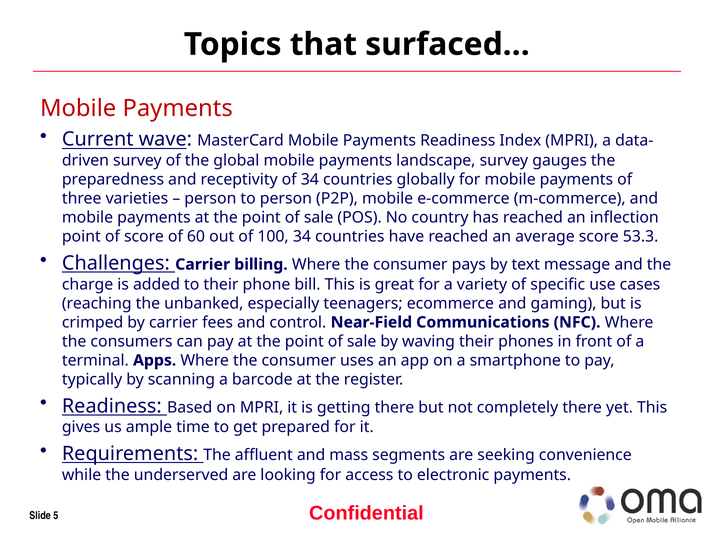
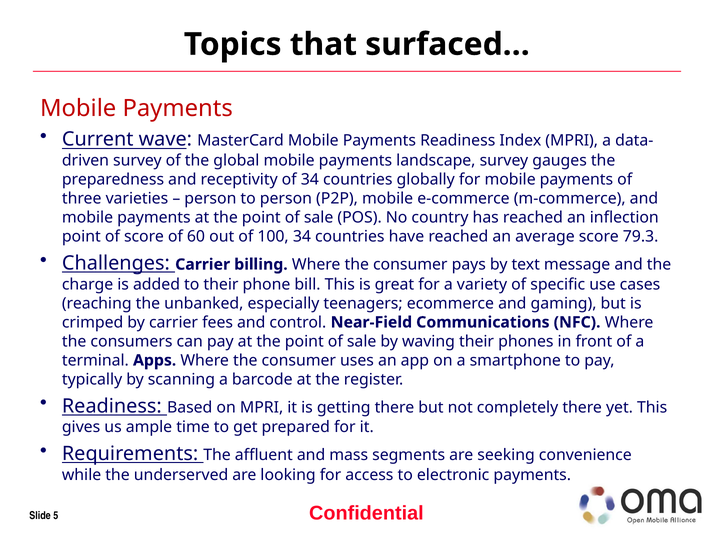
53.3: 53.3 -> 79.3
